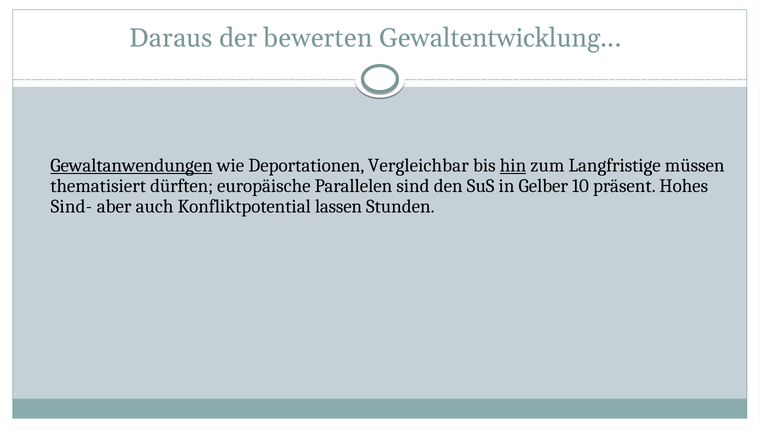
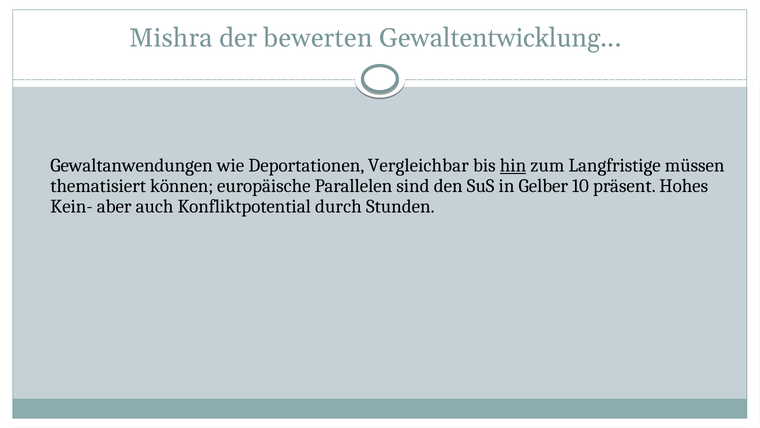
Daraus: Daraus -> Mishra
Gewaltanwendungen underline: present -> none
dürften: dürften -> können
Sind-: Sind- -> Kein-
lassen: lassen -> durch
